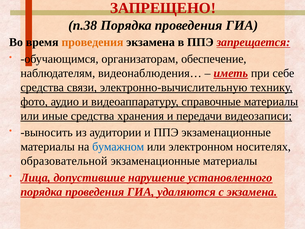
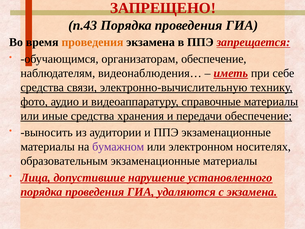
п.38: п.38 -> п.43
передачи видеозаписи: видеозаписи -> обеспечение
бумажном colour: blue -> purple
образовательной: образовательной -> образовательным
